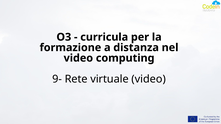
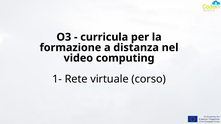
9-: 9- -> 1-
virtuale video: video -> corso
